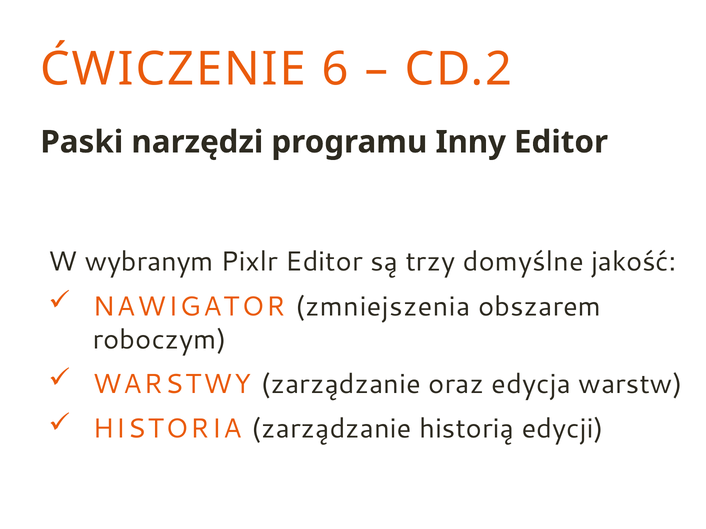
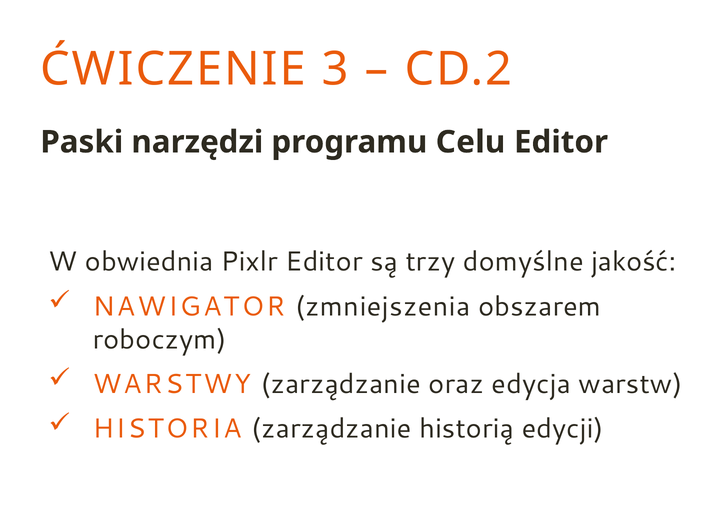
6: 6 -> 3
Inny: Inny -> Celu
wybranym: wybranym -> obwiednia
